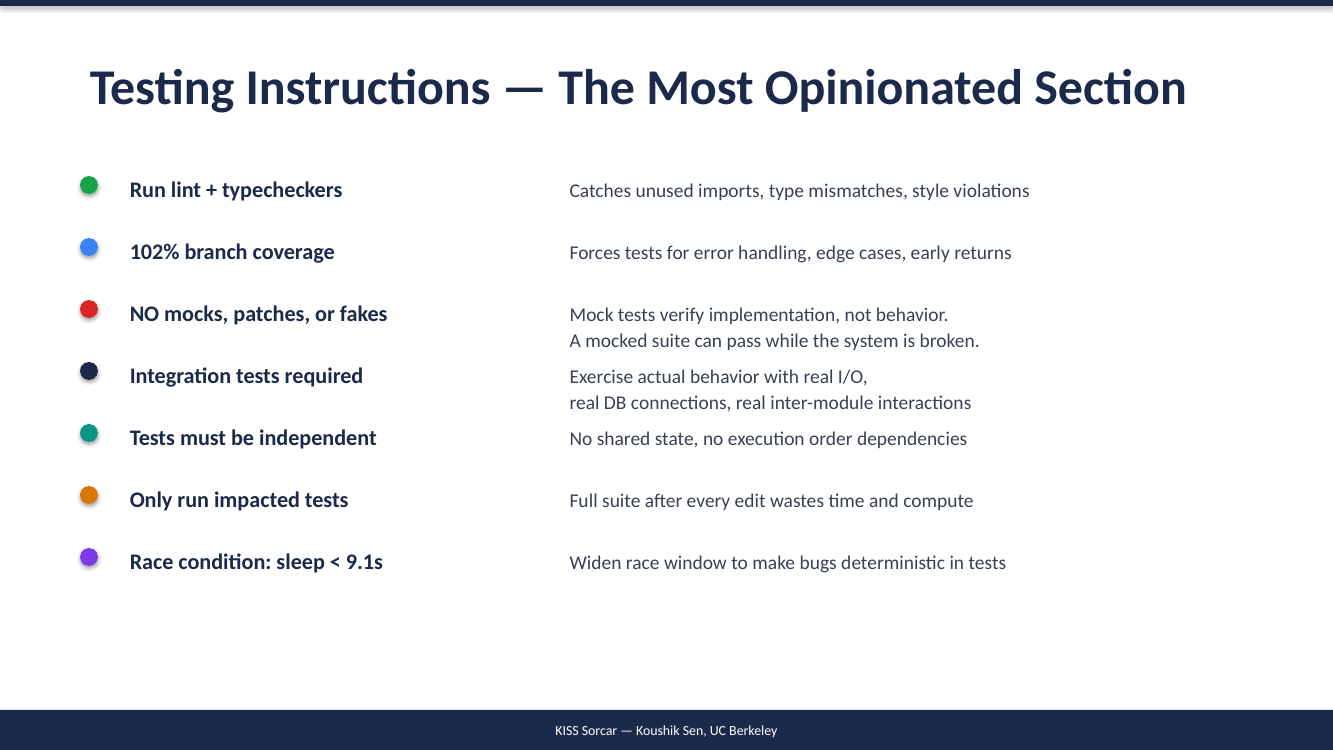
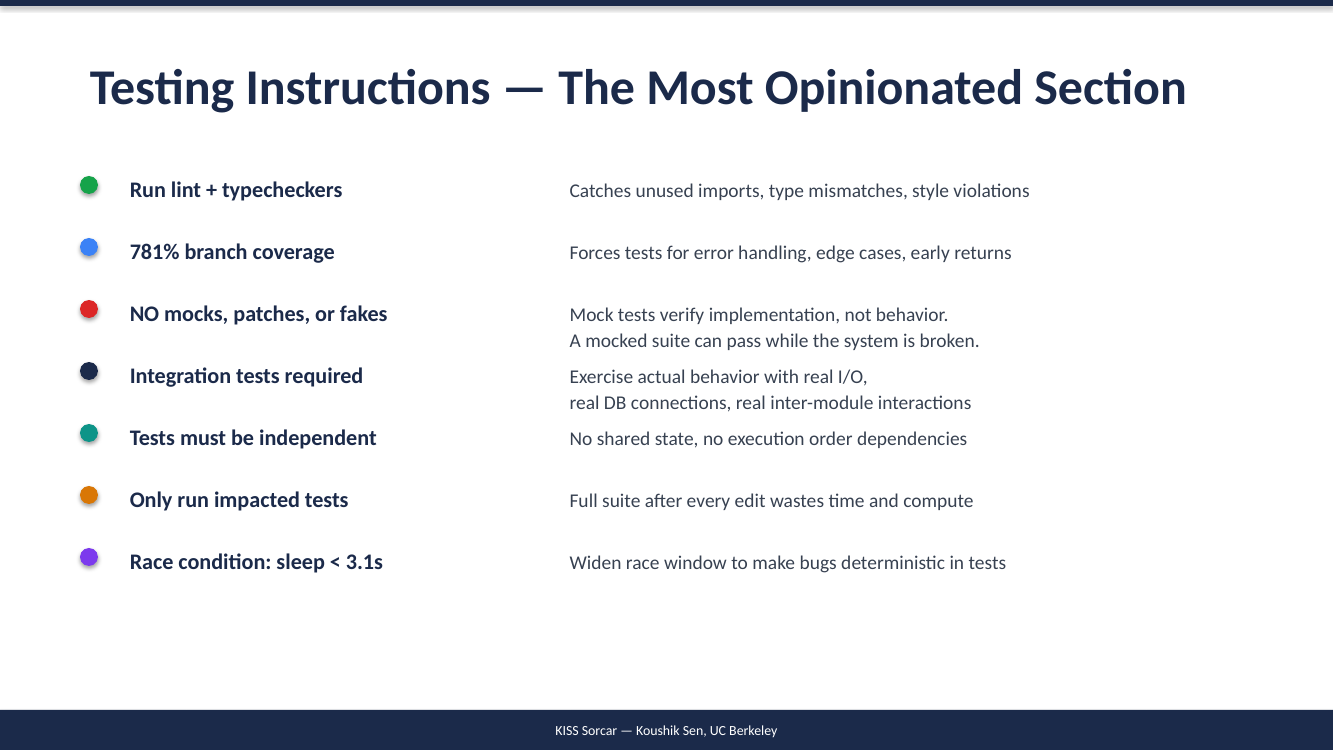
102%: 102% -> 781%
9.1s: 9.1s -> 3.1s
